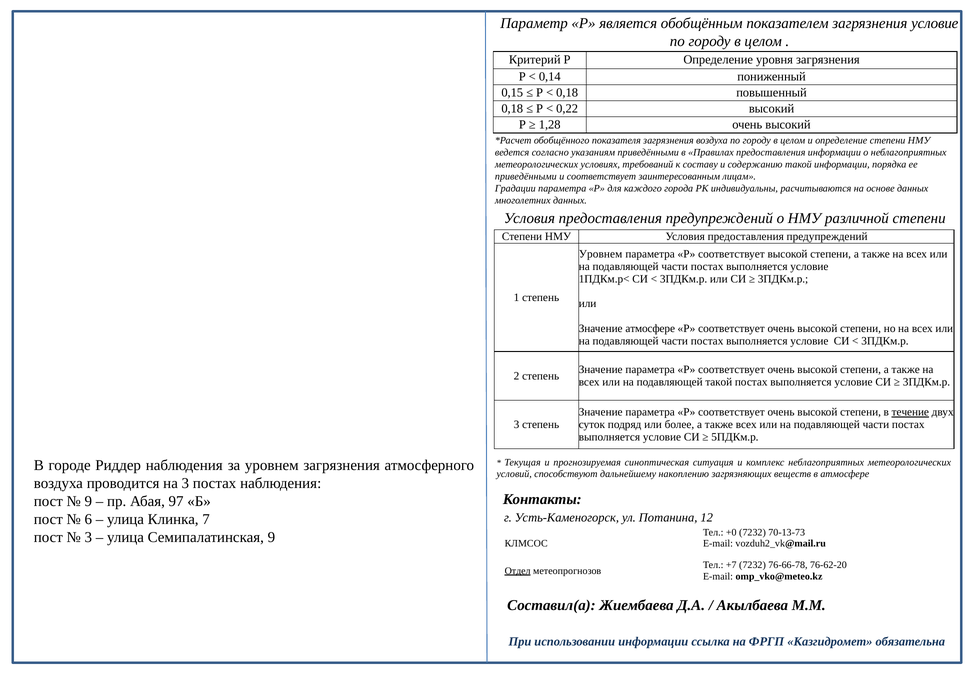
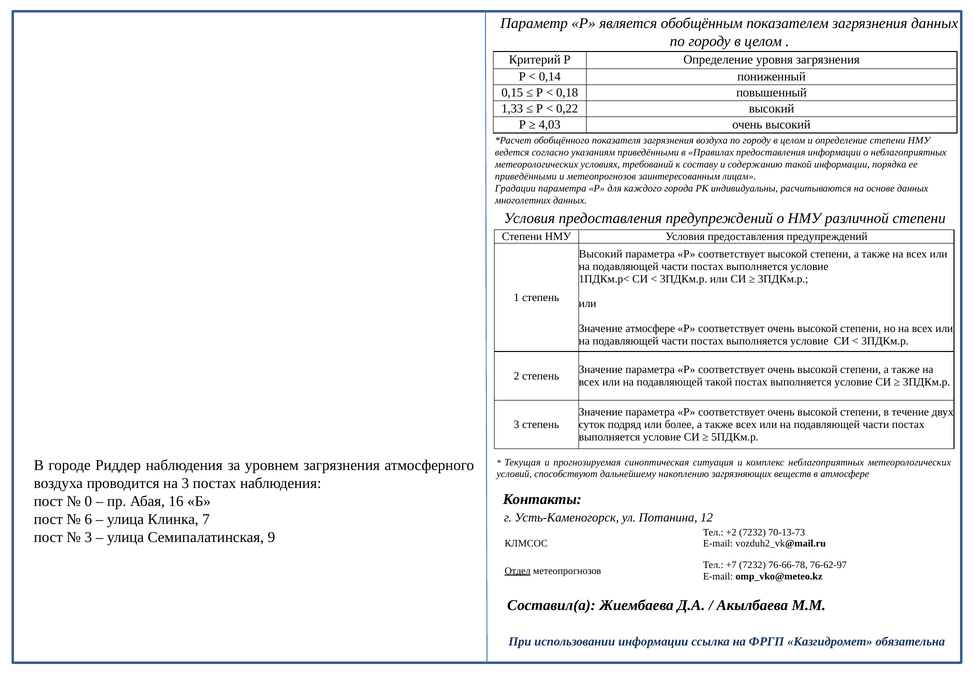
загрязнения условие: условие -> данных
0,18 at (512, 109): 0,18 -> 1,33
1,28: 1,28 -> 4,03
и соответствует: соответствует -> метеопрогнозов
Уровнем at (601, 254): Уровнем -> Высокий
течение underline: present -> none
9 at (88, 501): 9 -> 0
97: 97 -> 16
+0: +0 -> +2
76-62-20: 76-62-20 -> 76-62-97
